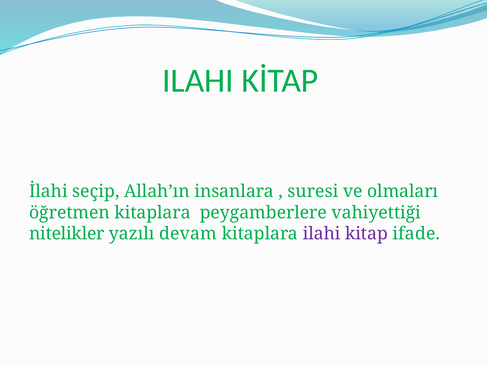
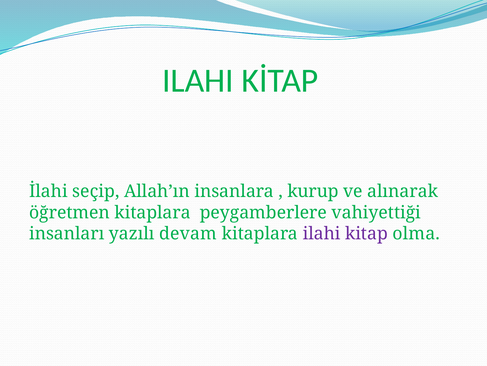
suresi: suresi -> kurup
olmaları: olmaları -> alınarak
nitelikler: nitelikler -> insanları
ifade: ifade -> olma
